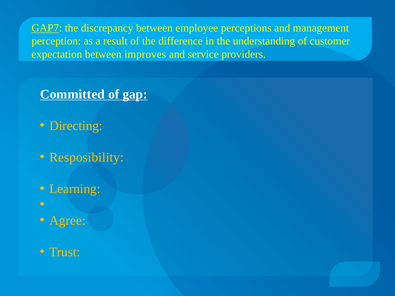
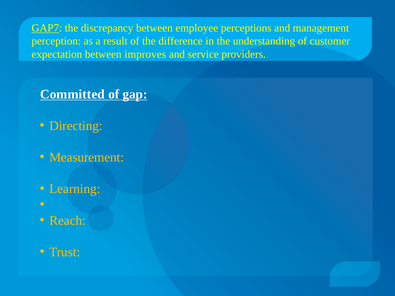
Resposibility: Resposibility -> Measurement
Agree: Agree -> Reach
